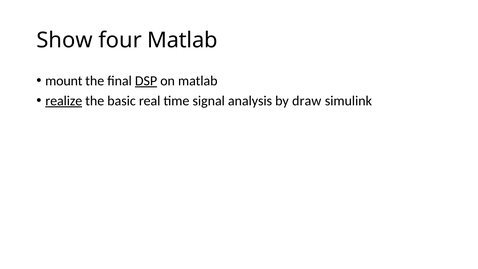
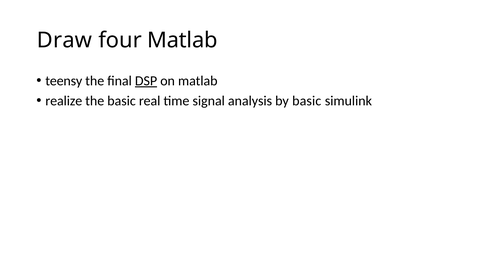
Show: Show -> Draw
mount: mount -> teensy
realize underline: present -> none
by draw: draw -> basic
